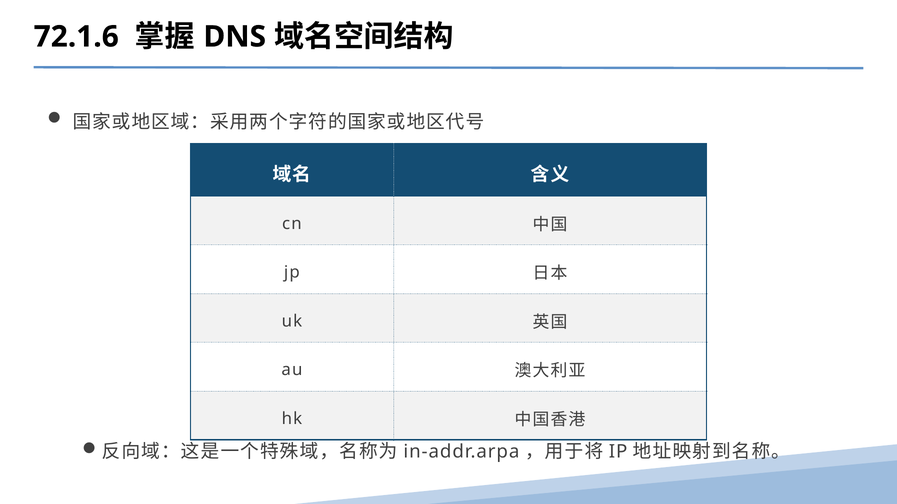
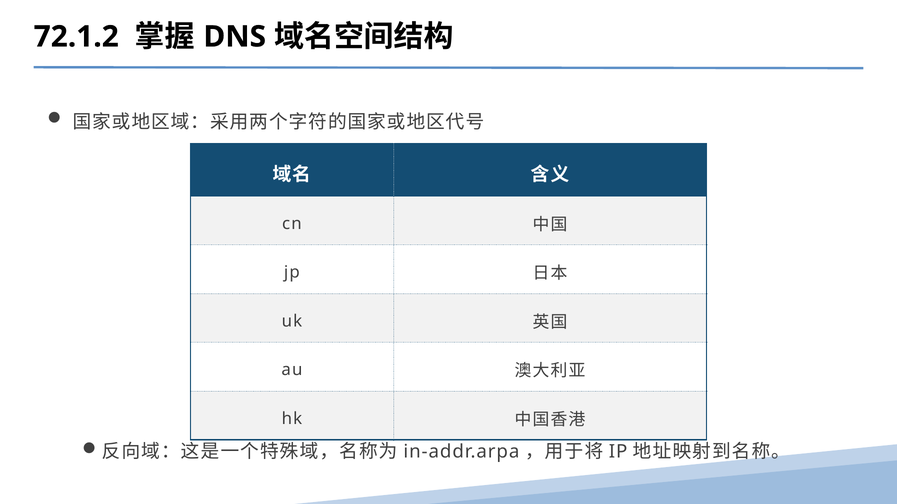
72.1.6: 72.1.6 -> 72.1.2
